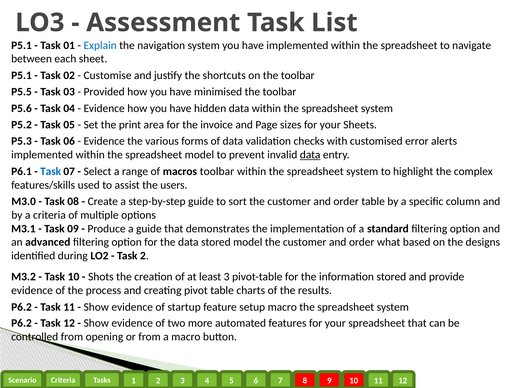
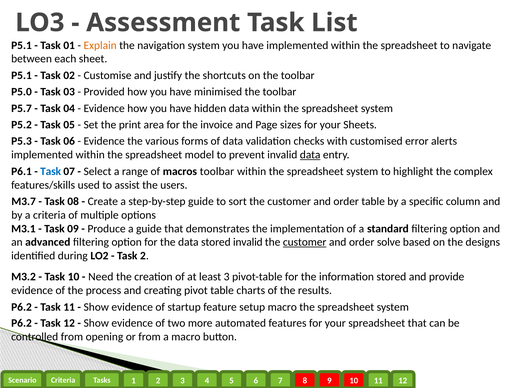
Explain colour: blue -> orange
P5.5: P5.5 -> P5.0
P5.6: P5.6 -> P5.7
M3.0: M3.0 -> M3.7
stored model: model -> invalid
customer at (305, 243) underline: none -> present
what: what -> solve
Shots: Shots -> Need
